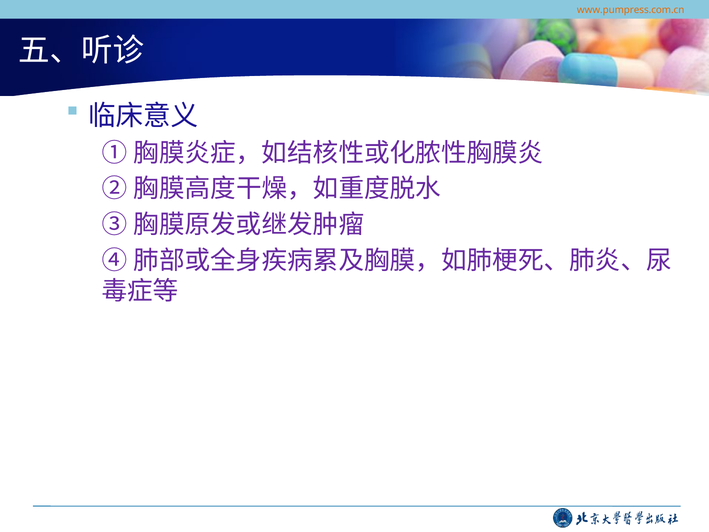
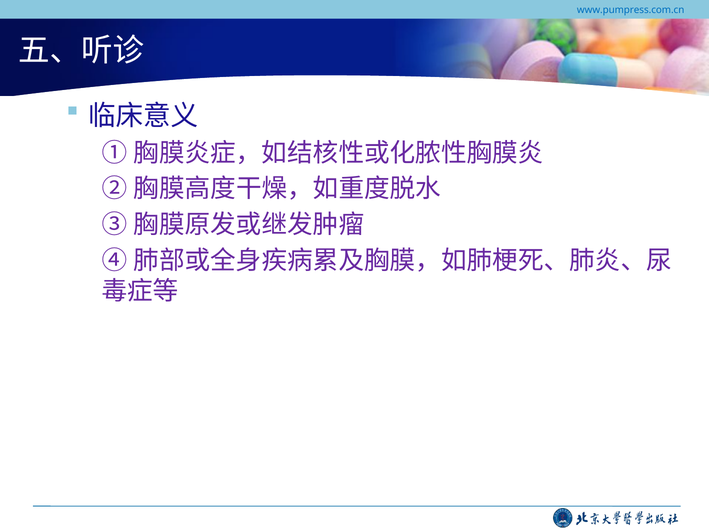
www.pumpress.com.cn colour: orange -> blue
